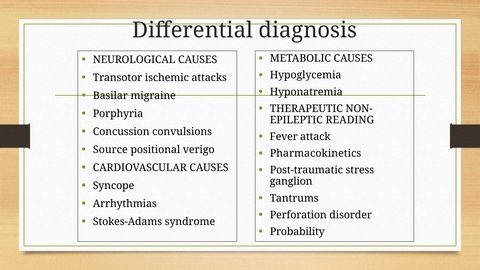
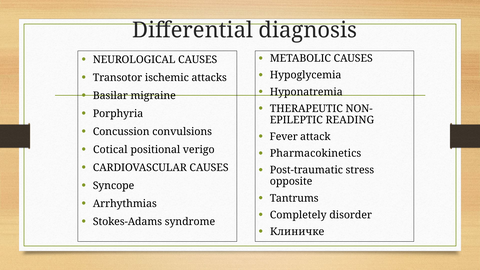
Source: Source -> Cotical
ganglion: ganglion -> opposite
Perforation: Perforation -> Completely
Probability: Probability -> Клиничке
